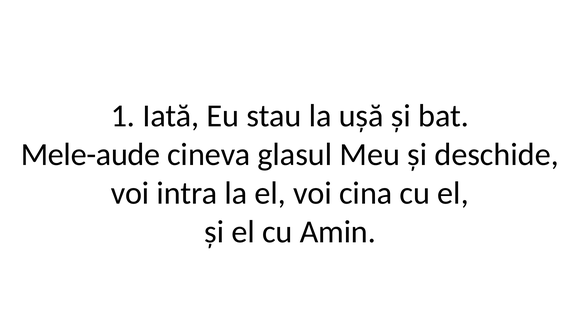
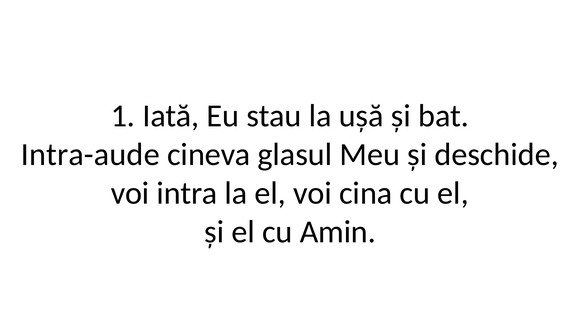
Mele-aude: Mele-aude -> Intra-aude
